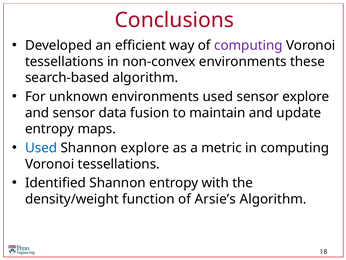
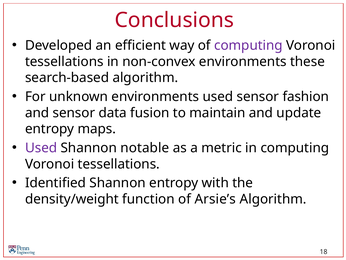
sensor explore: explore -> fashion
Used at (41, 148) colour: blue -> purple
Shannon explore: explore -> notable
